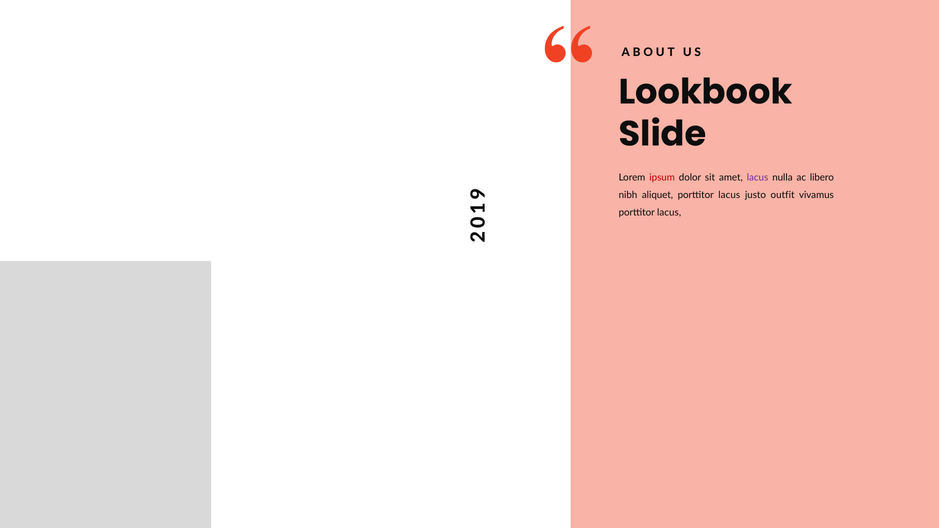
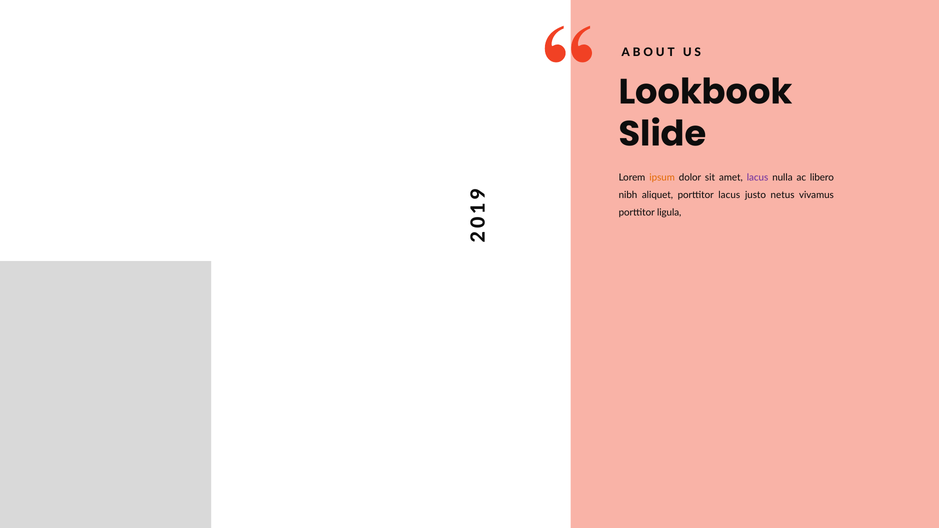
ipsum colour: red -> orange
outfit: outfit -> netus
lacus at (669, 213): lacus -> ligula
